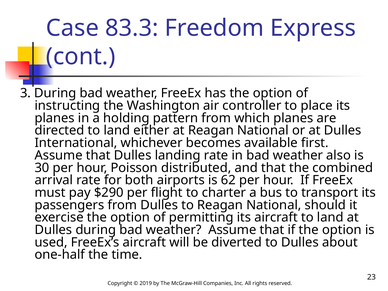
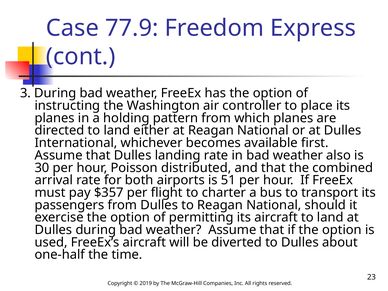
83.3: 83.3 -> 77.9
62: 62 -> 51
$290: $290 -> $357
